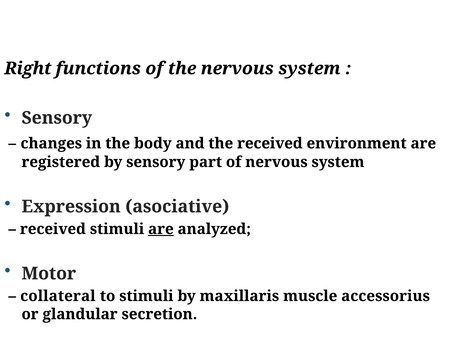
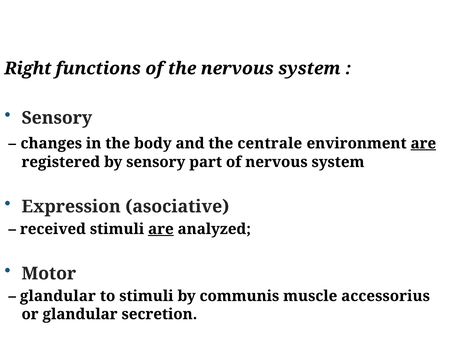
the received: received -> centrale
are at (423, 143) underline: none -> present
collateral at (58, 296): collateral -> glandular
maxillaris: maxillaris -> communis
